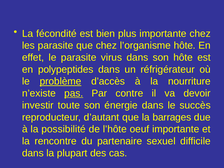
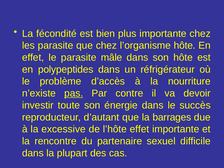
virus: virus -> mâle
problème underline: present -> none
possibilité: possibilité -> excessive
l’hôte oeuf: oeuf -> effet
